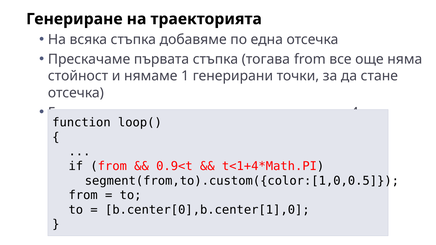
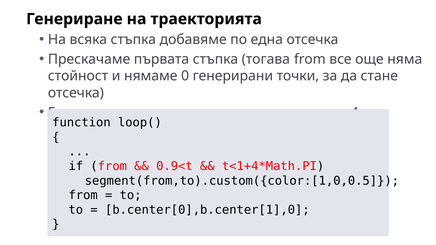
1: 1 -> 0
